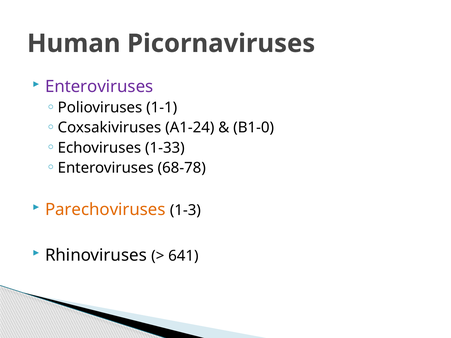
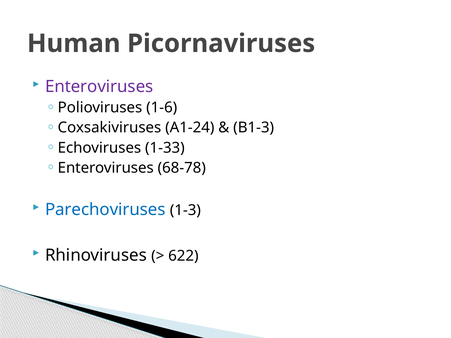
1-1: 1-1 -> 1-6
B1-0: B1-0 -> B1-3
Parechoviruses colour: orange -> blue
641: 641 -> 622
